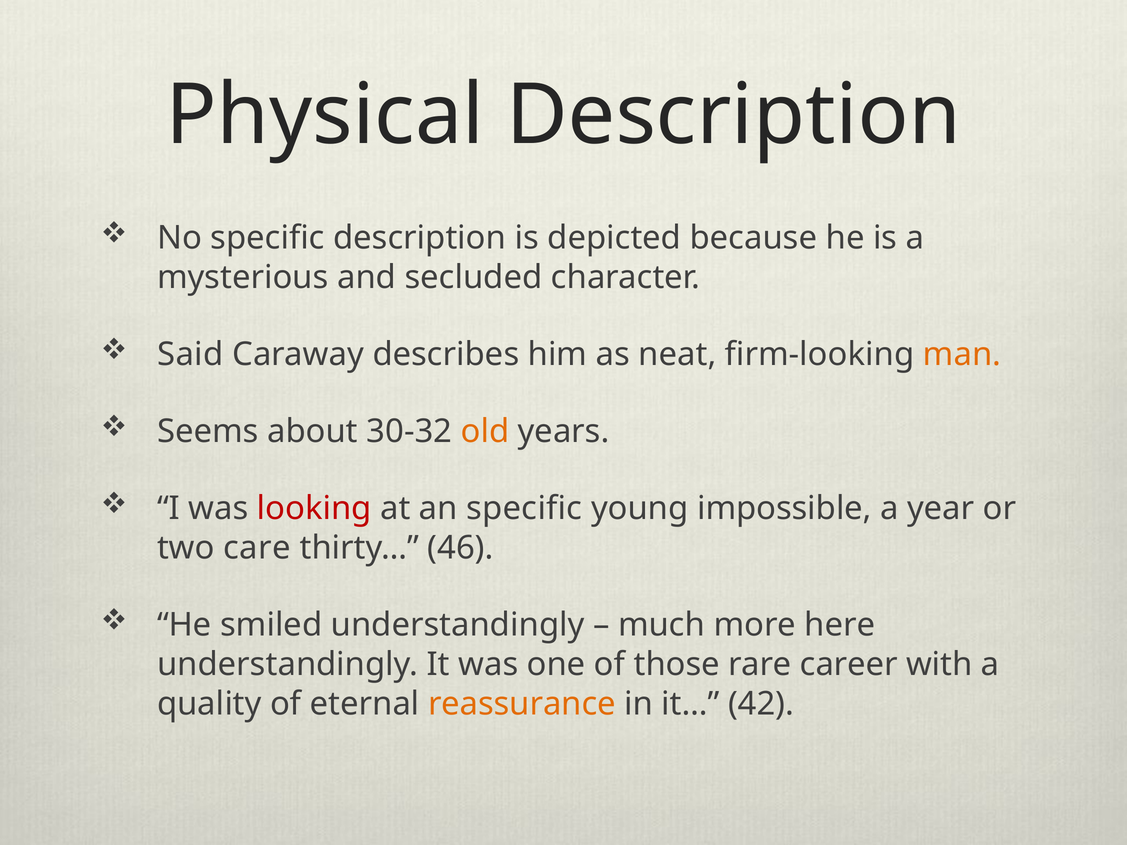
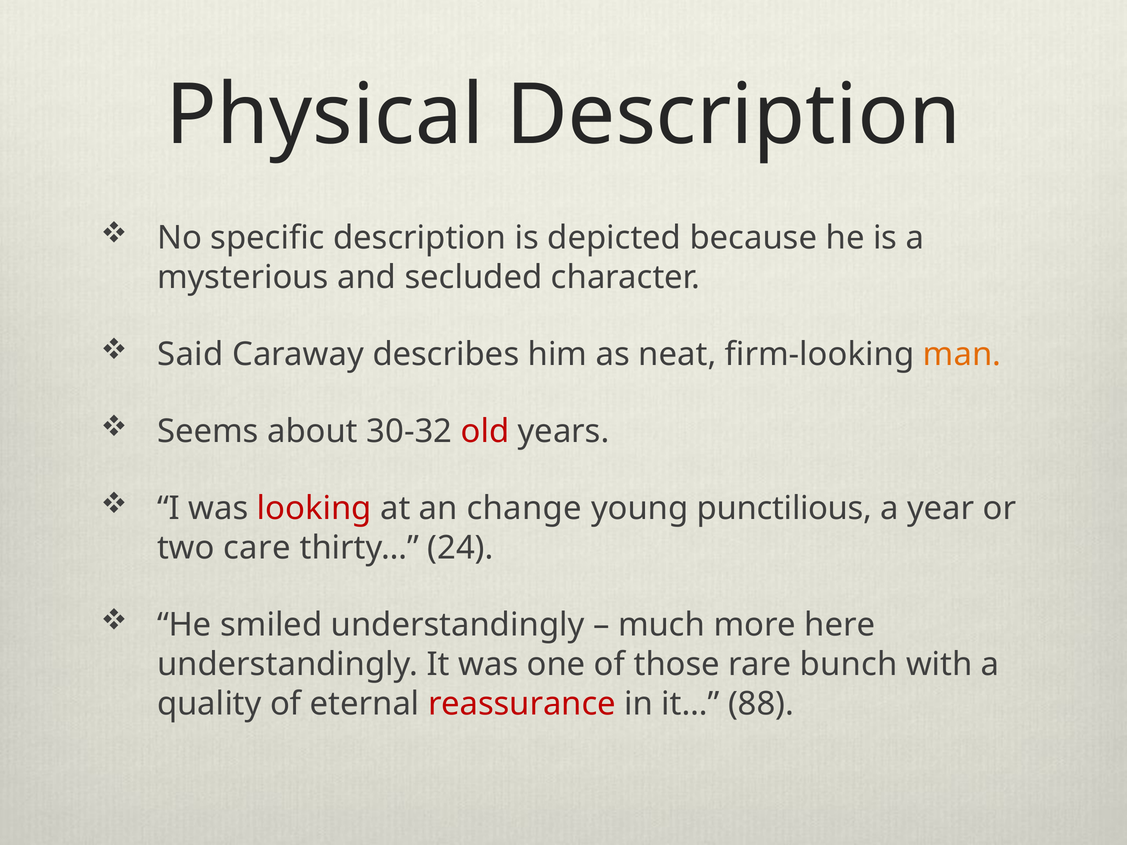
old colour: orange -> red
an specific: specific -> change
impossible: impossible -> punctilious
46: 46 -> 24
career: career -> bunch
reassurance colour: orange -> red
42: 42 -> 88
